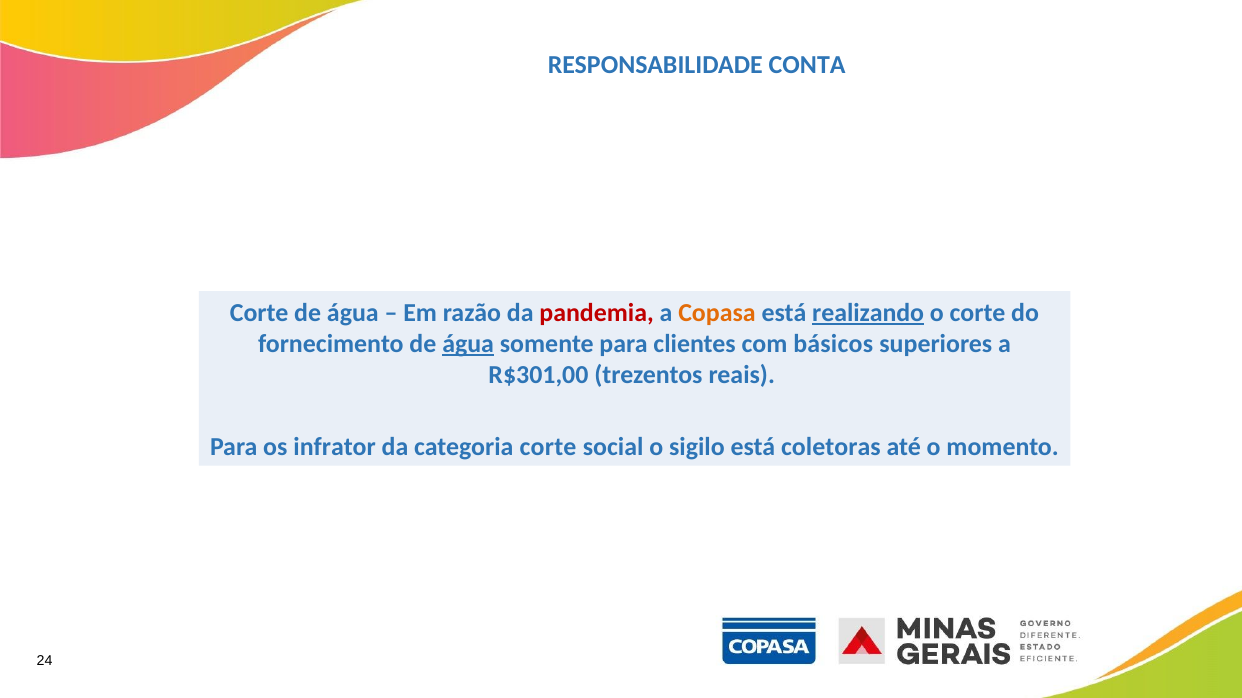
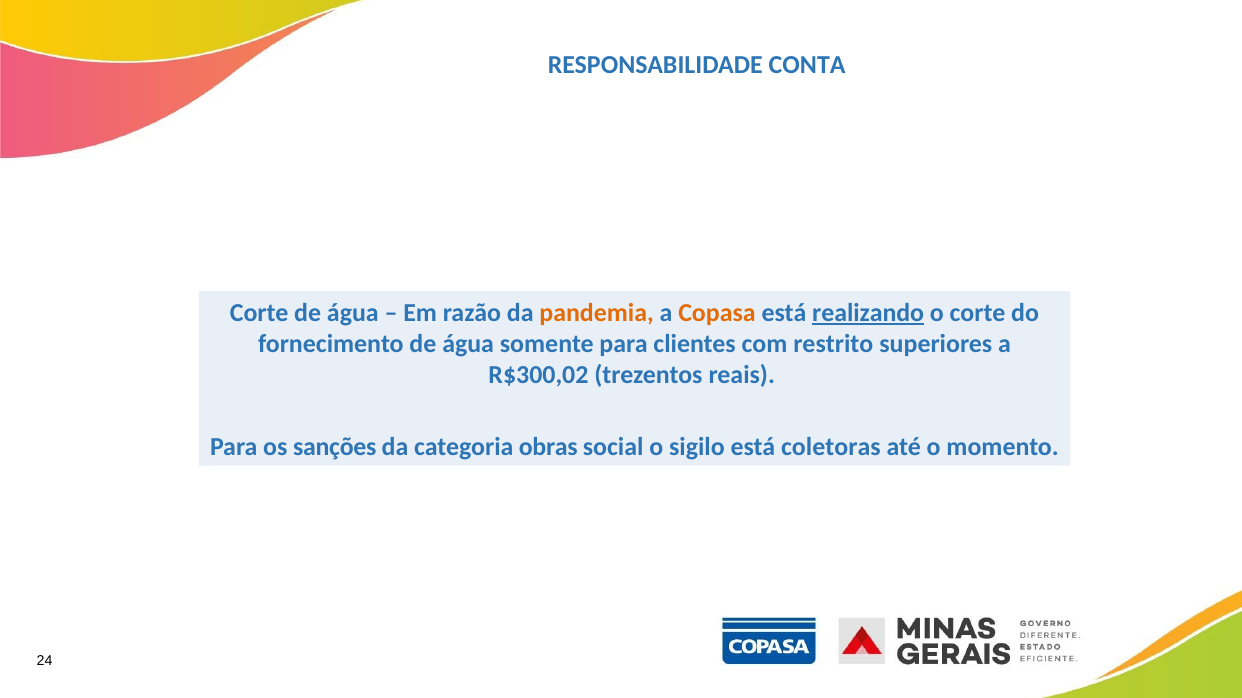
pandemia colour: red -> orange
água at (468, 344) underline: present -> none
básicos: básicos -> restrito
R$301,00: R$301,00 -> R$300,02
infrator: infrator -> sanções
categoria corte: corte -> obras
